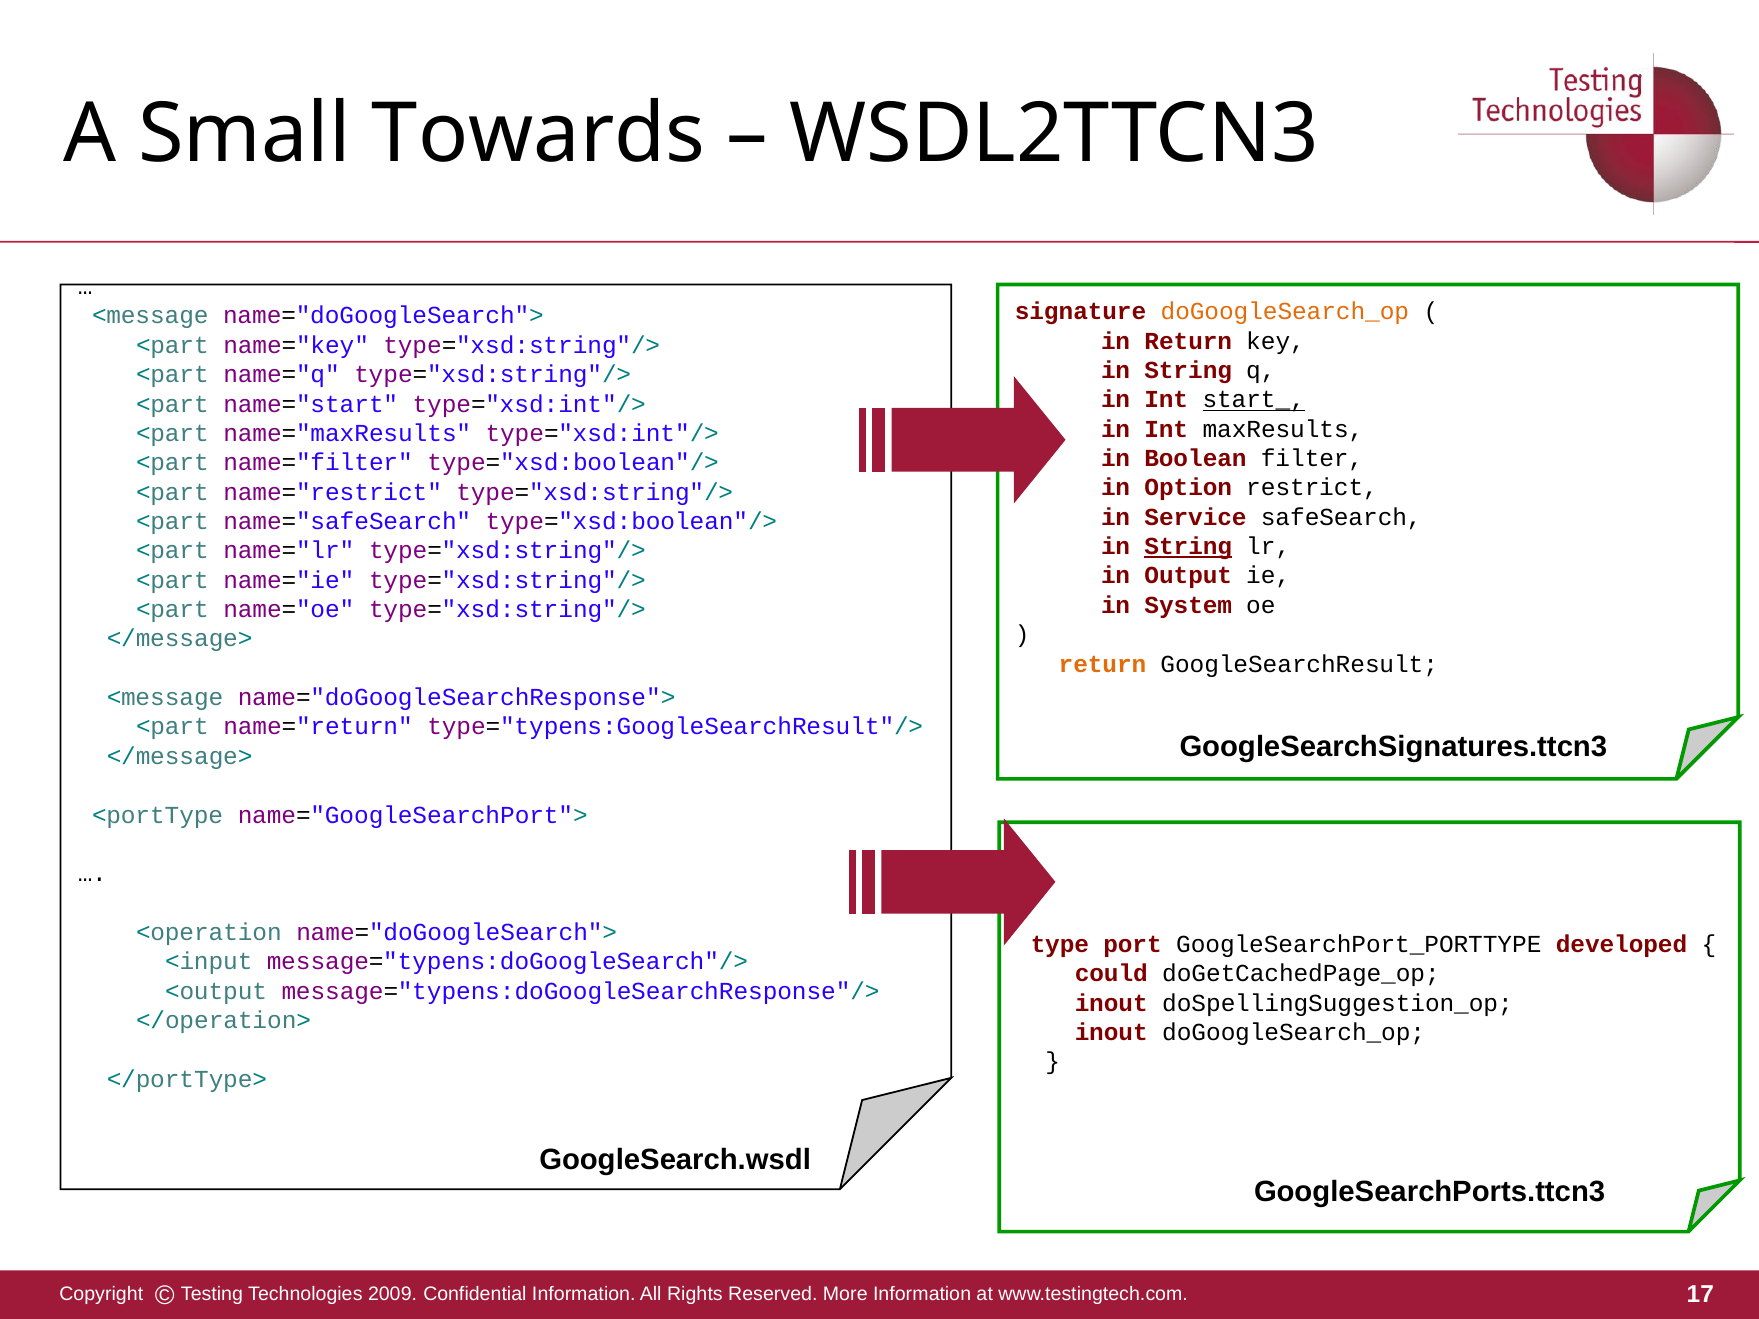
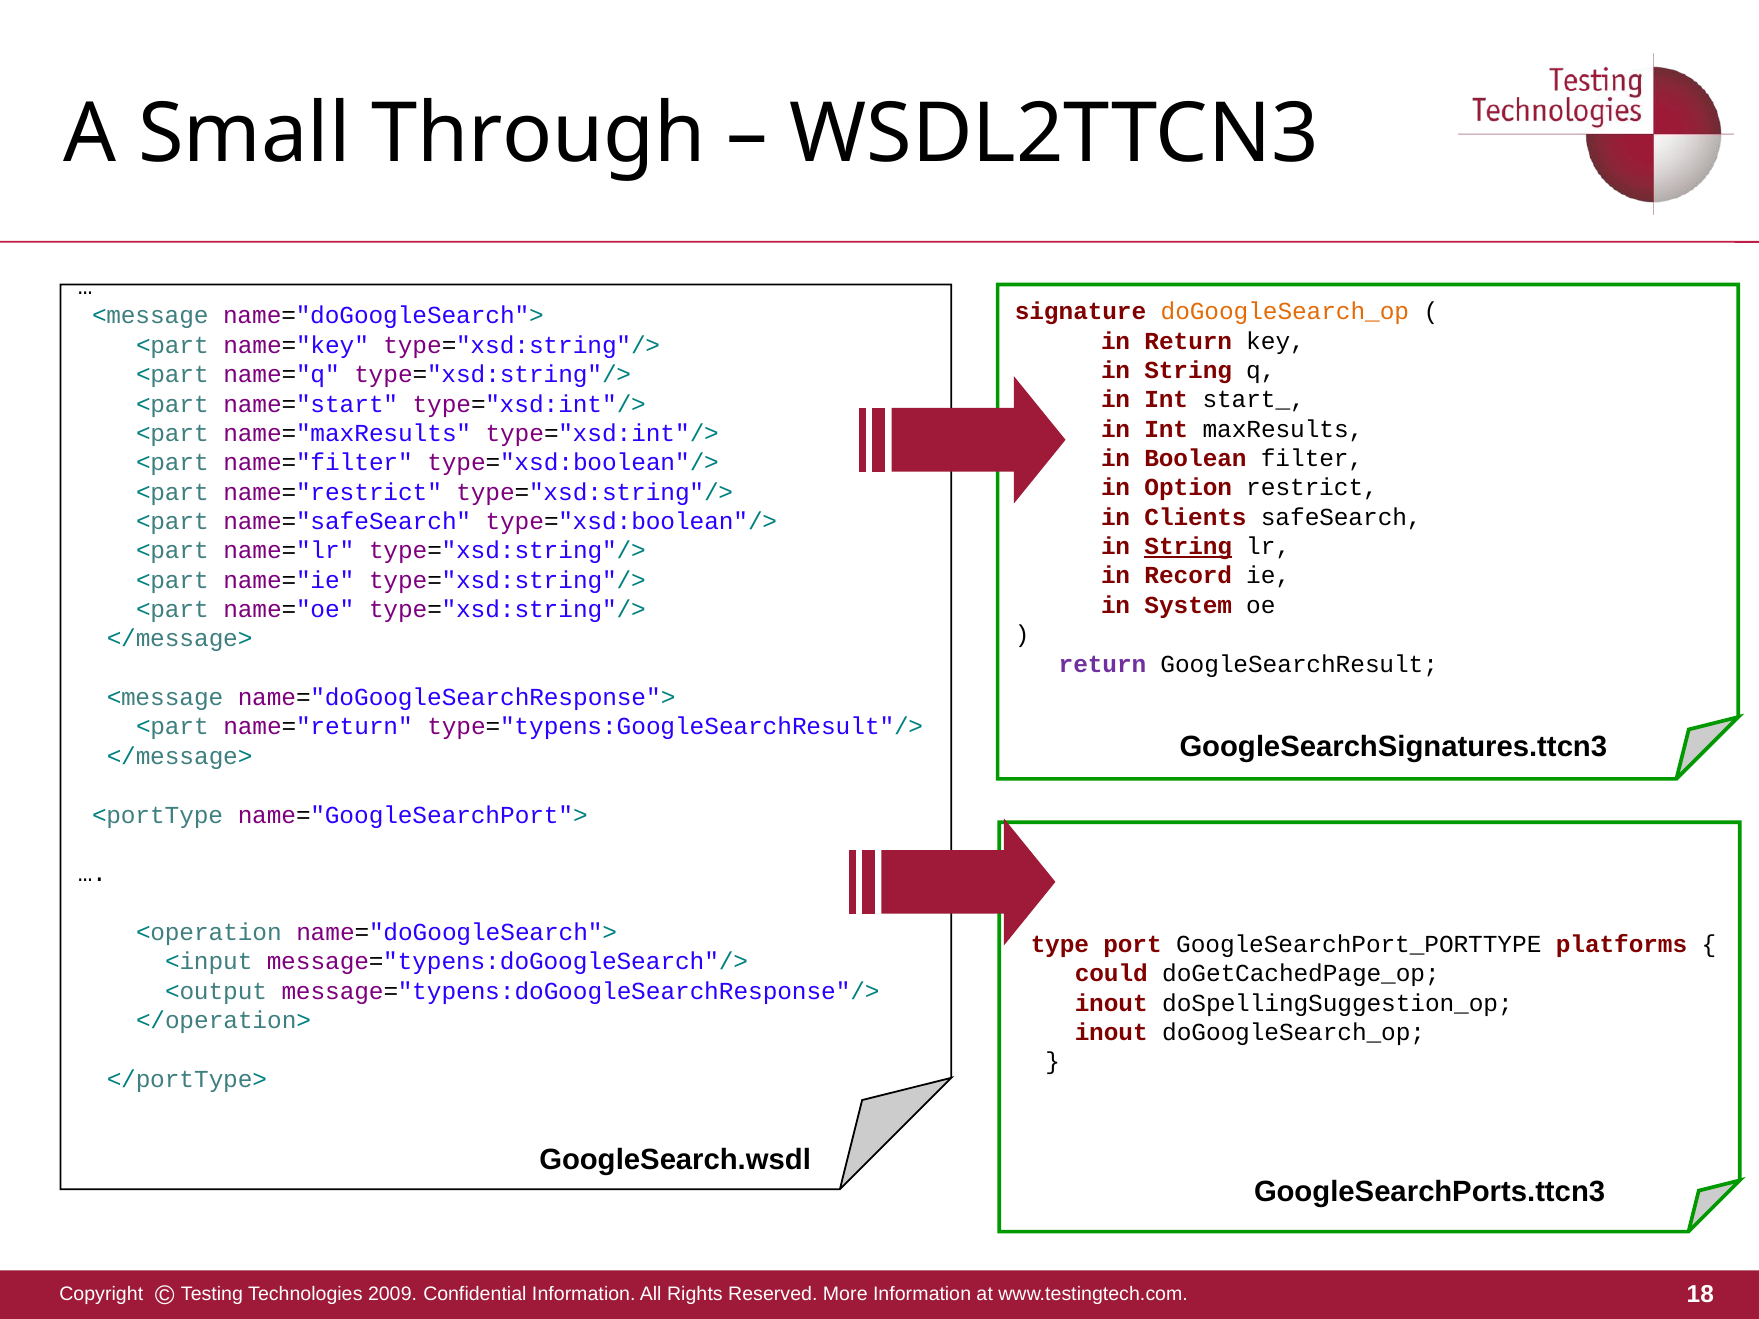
Towards: Towards -> Through
start_ underline: present -> none
Service: Service -> Clients
Output: Output -> Record
return at (1103, 664) colour: orange -> purple
developed: developed -> platforms
17: 17 -> 18
